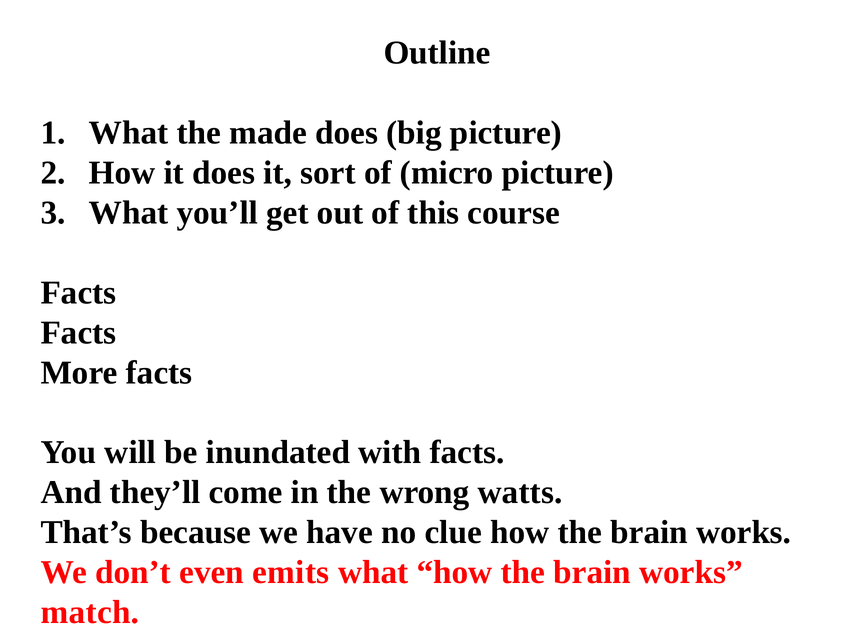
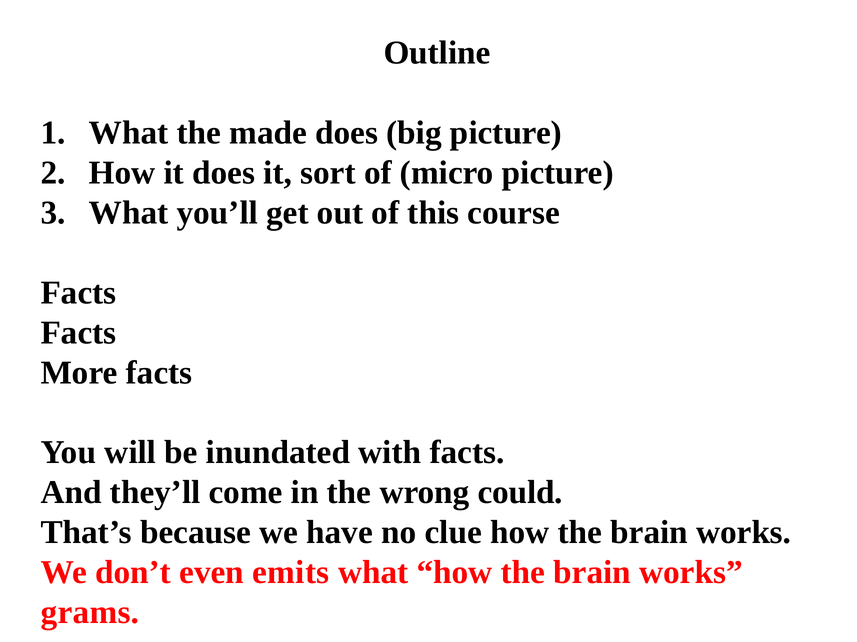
watts: watts -> could
match: match -> grams
